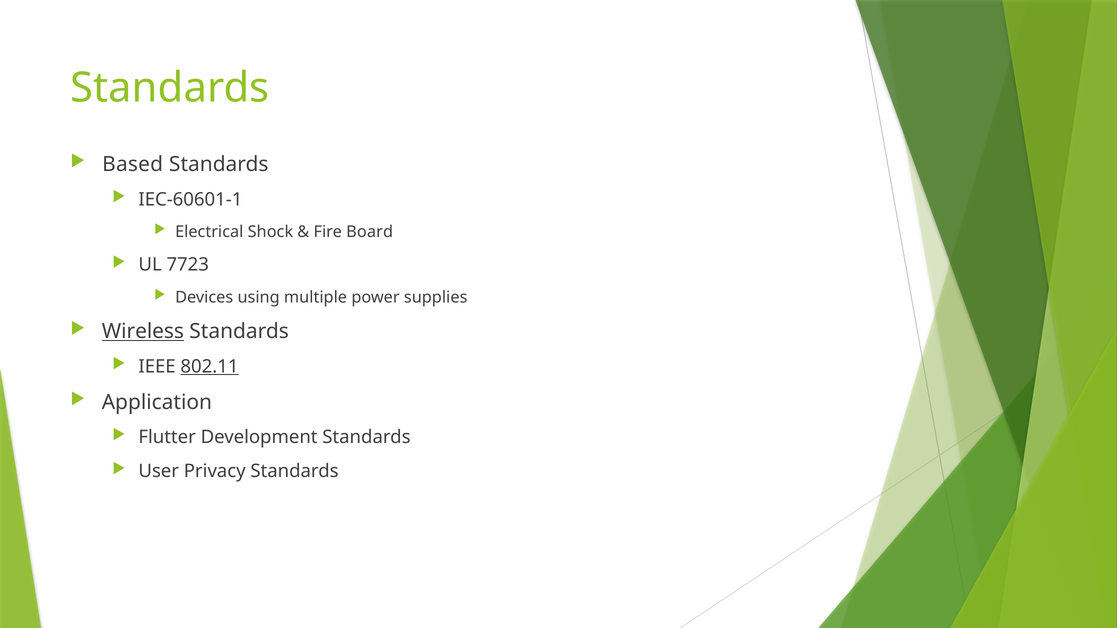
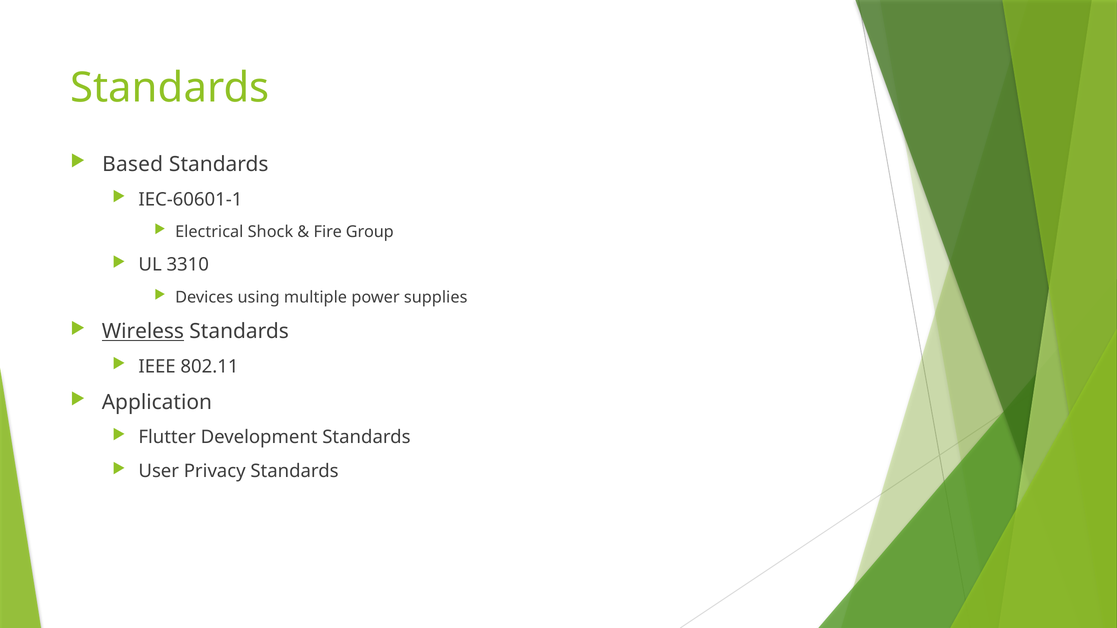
Board: Board -> Group
7723: 7723 -> 3310
802.11 underline: present -> none
